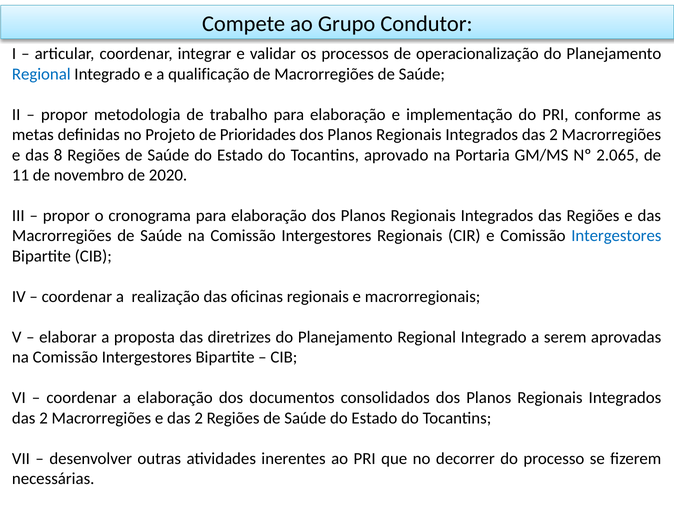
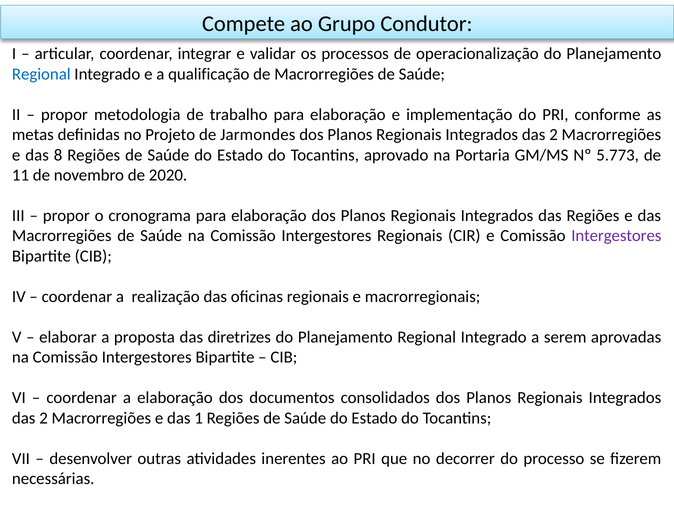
Prioridades: Prioridades -> Jarmondes
2.065: 2.065 -> 5.773
Intergestores at (616, 236) colour: blue -> purple
e das 2: 2 -> 1
